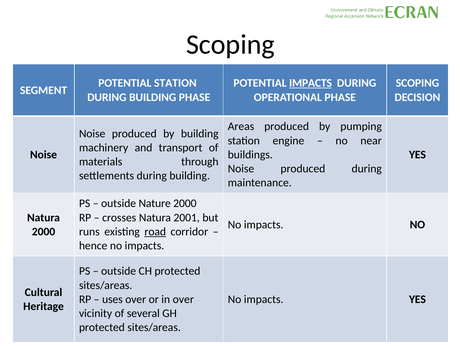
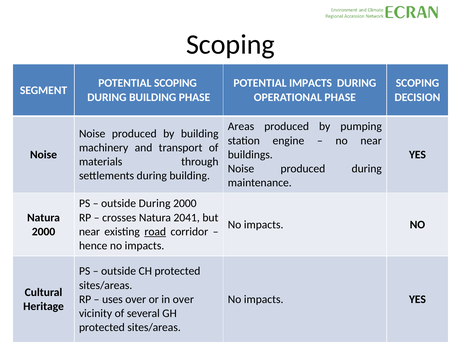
POTENTIAL STATION: STATION -> SCOPING
IMPACTS at (311, 83) underline: present -> none
outside Nature: Nature -> During
2001: 2001 -> 2041
runs at (89, 231): runs -> near
